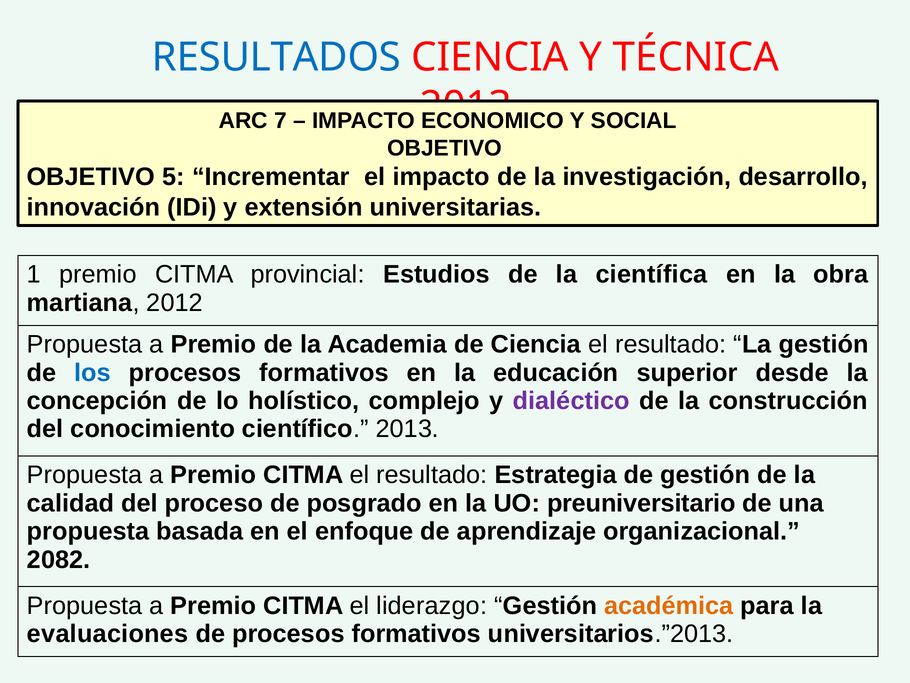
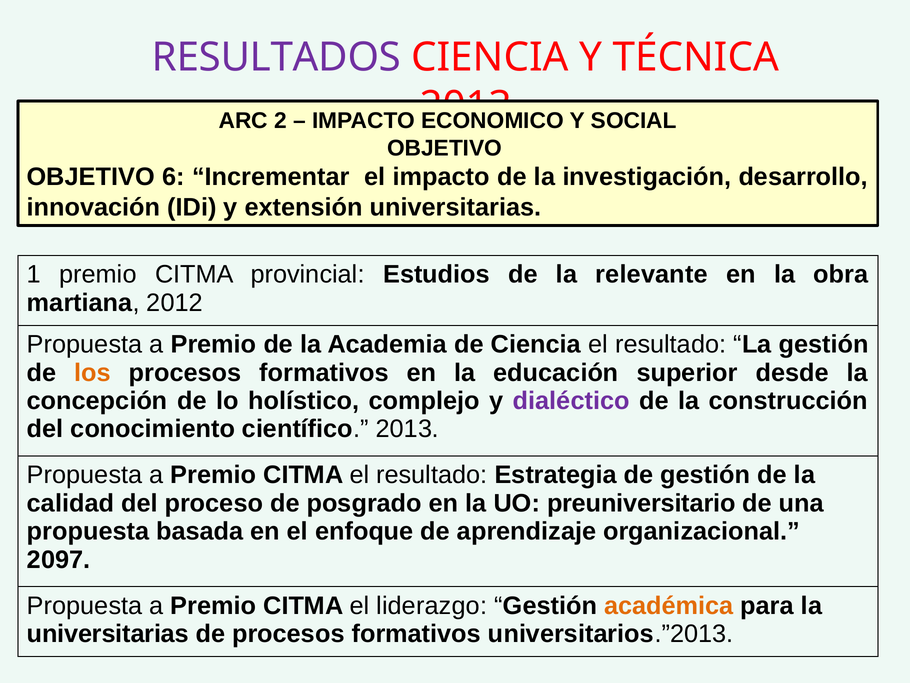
RESULTADOS colour: blue -> purple
7: 7 -> 2
5: 5 -> 6
científica: científica -> relevante
los colour: blue -> orange
2082: 2082 -> 2097
evaluaciones at (108, 633): evaluaciones -> universitarias
